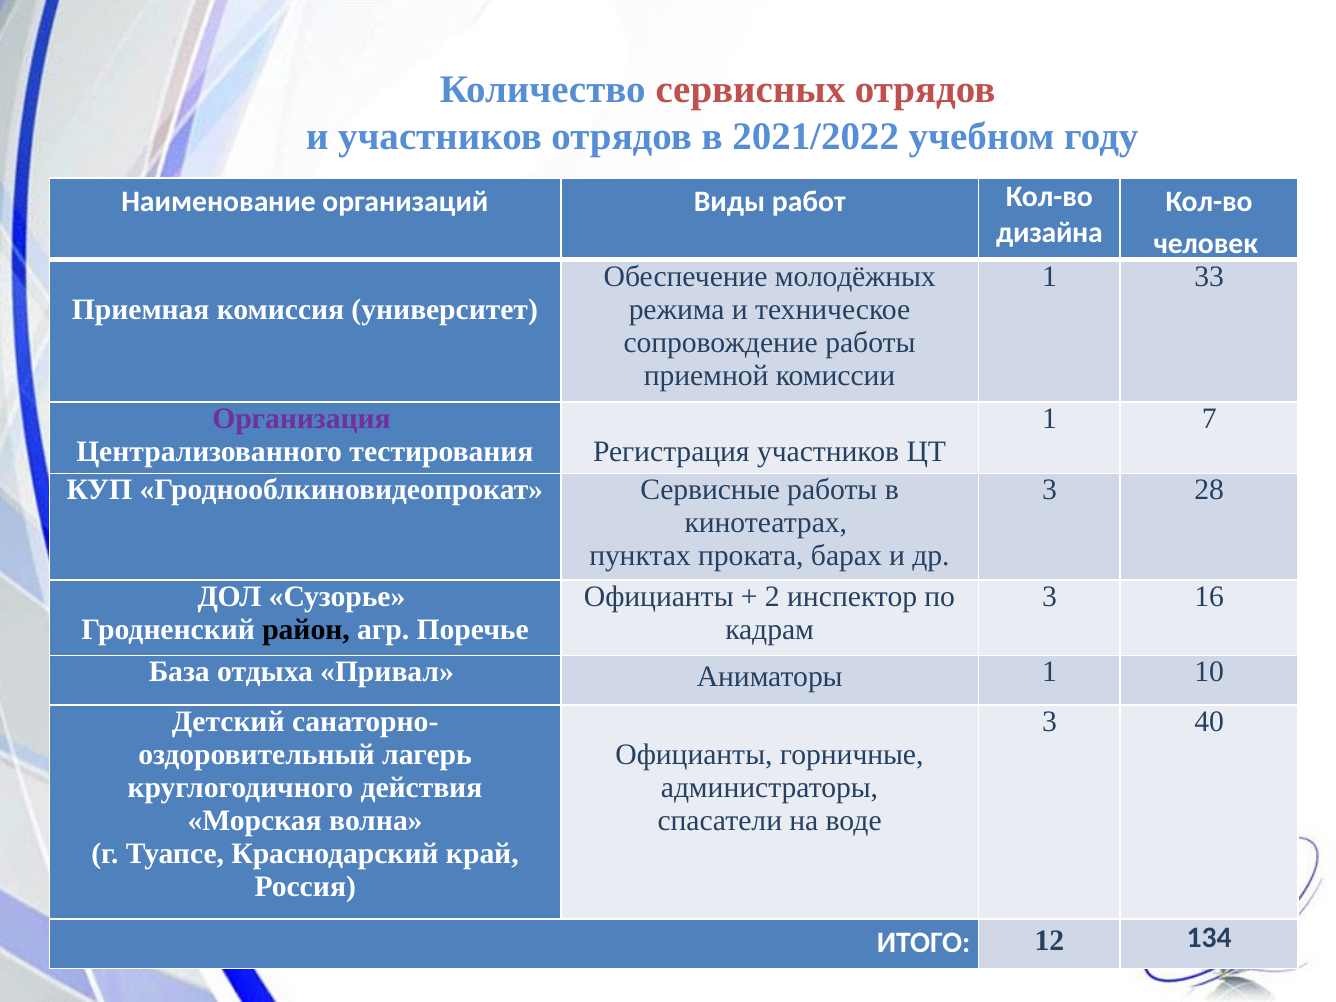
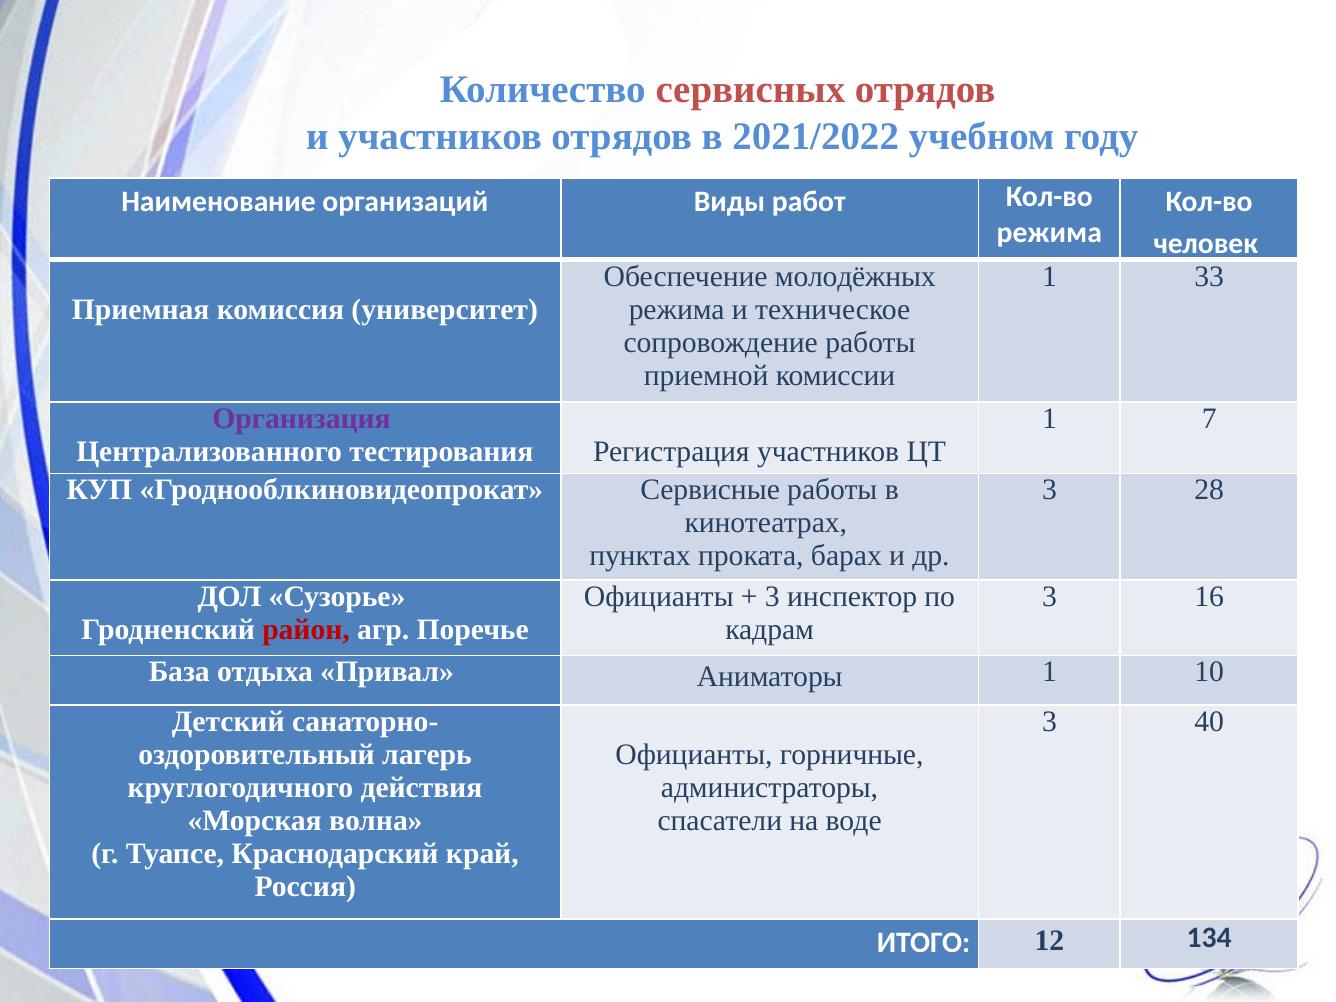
дизайна at (1049, 233): дизайна -> режима
2 at (772, 597): 2 -> 3
район colour: black -> red
